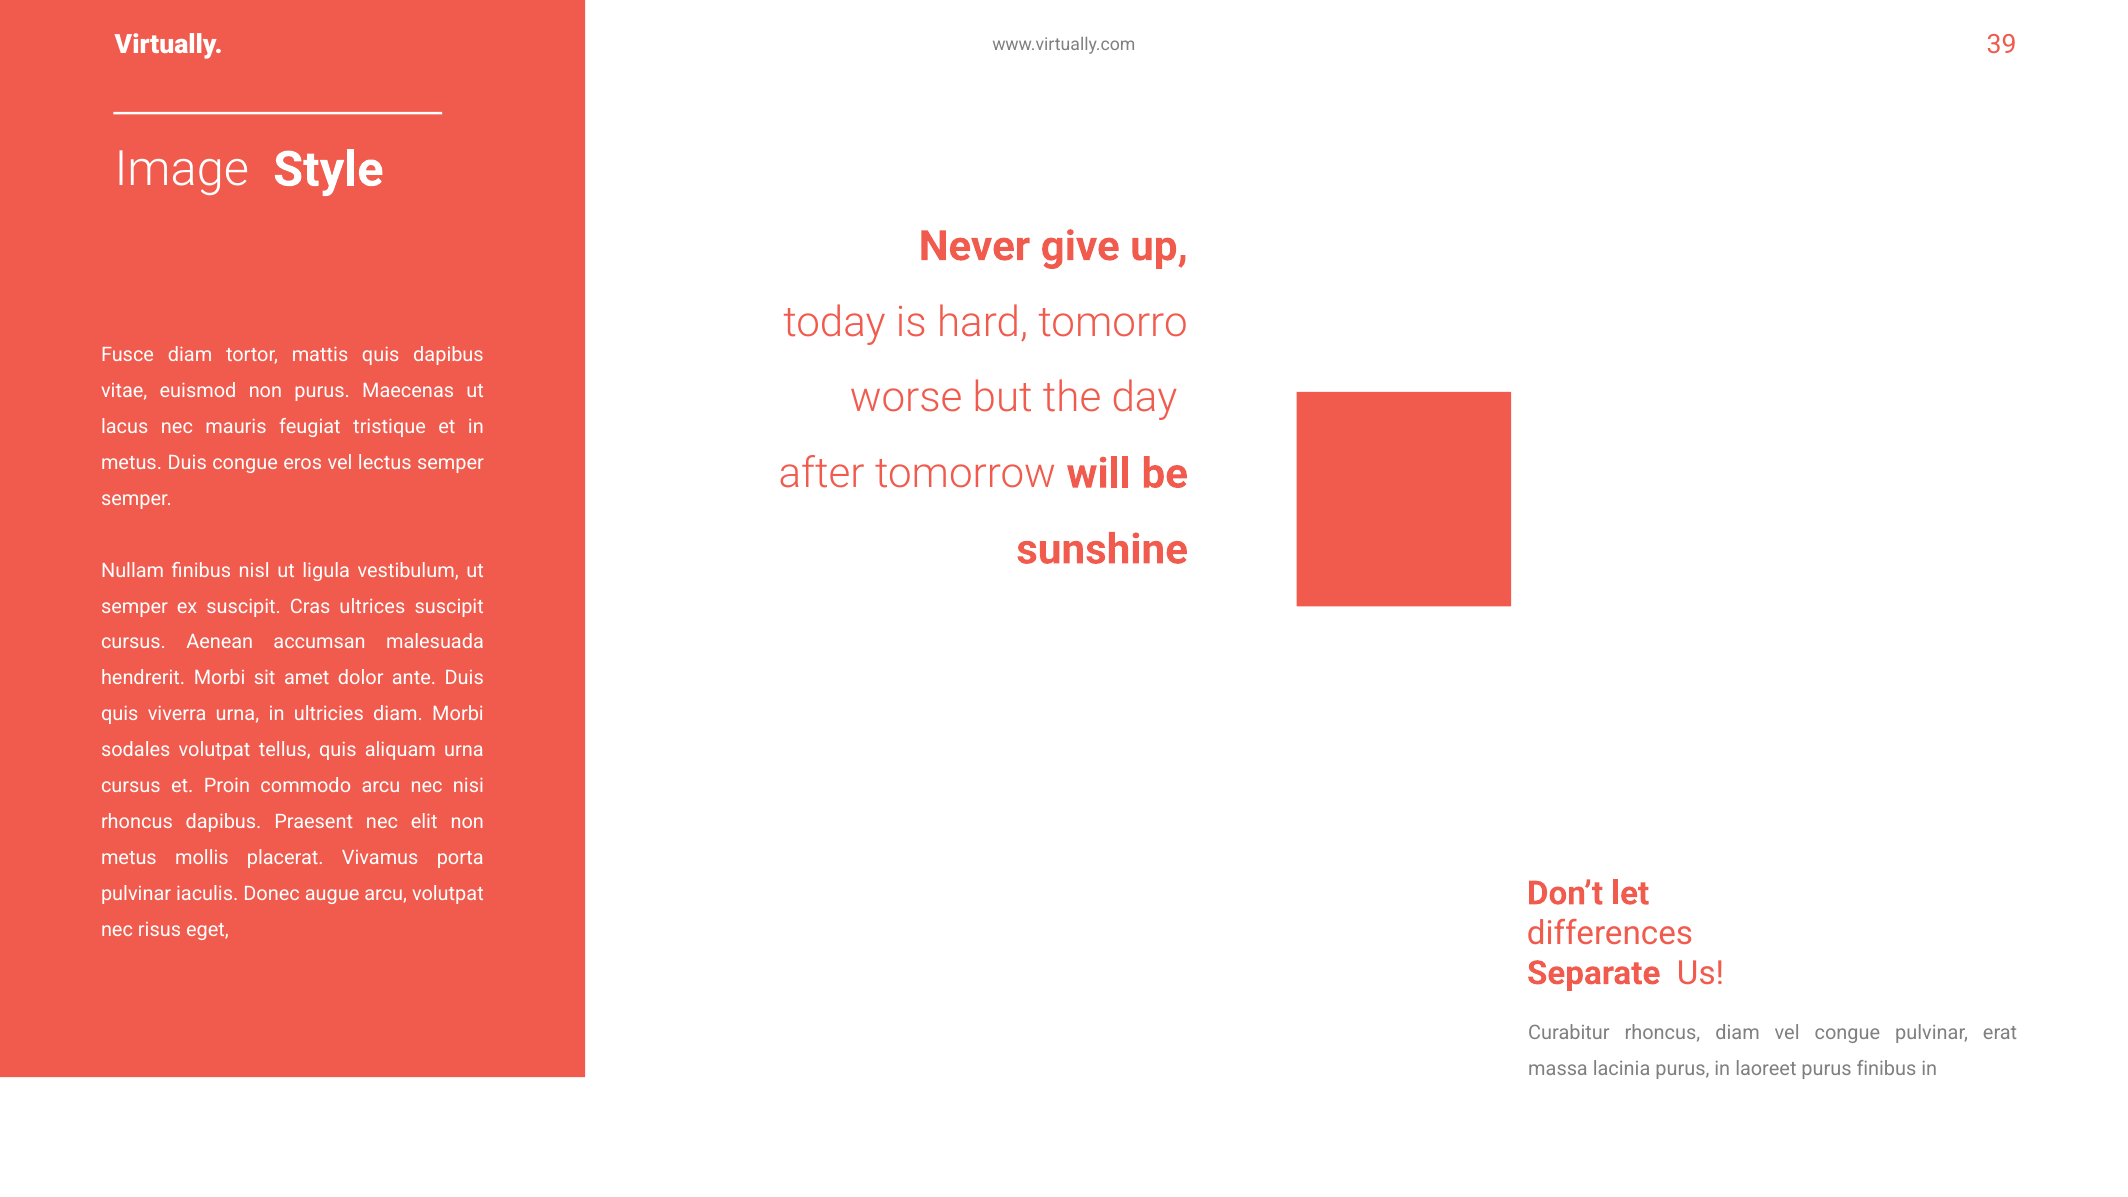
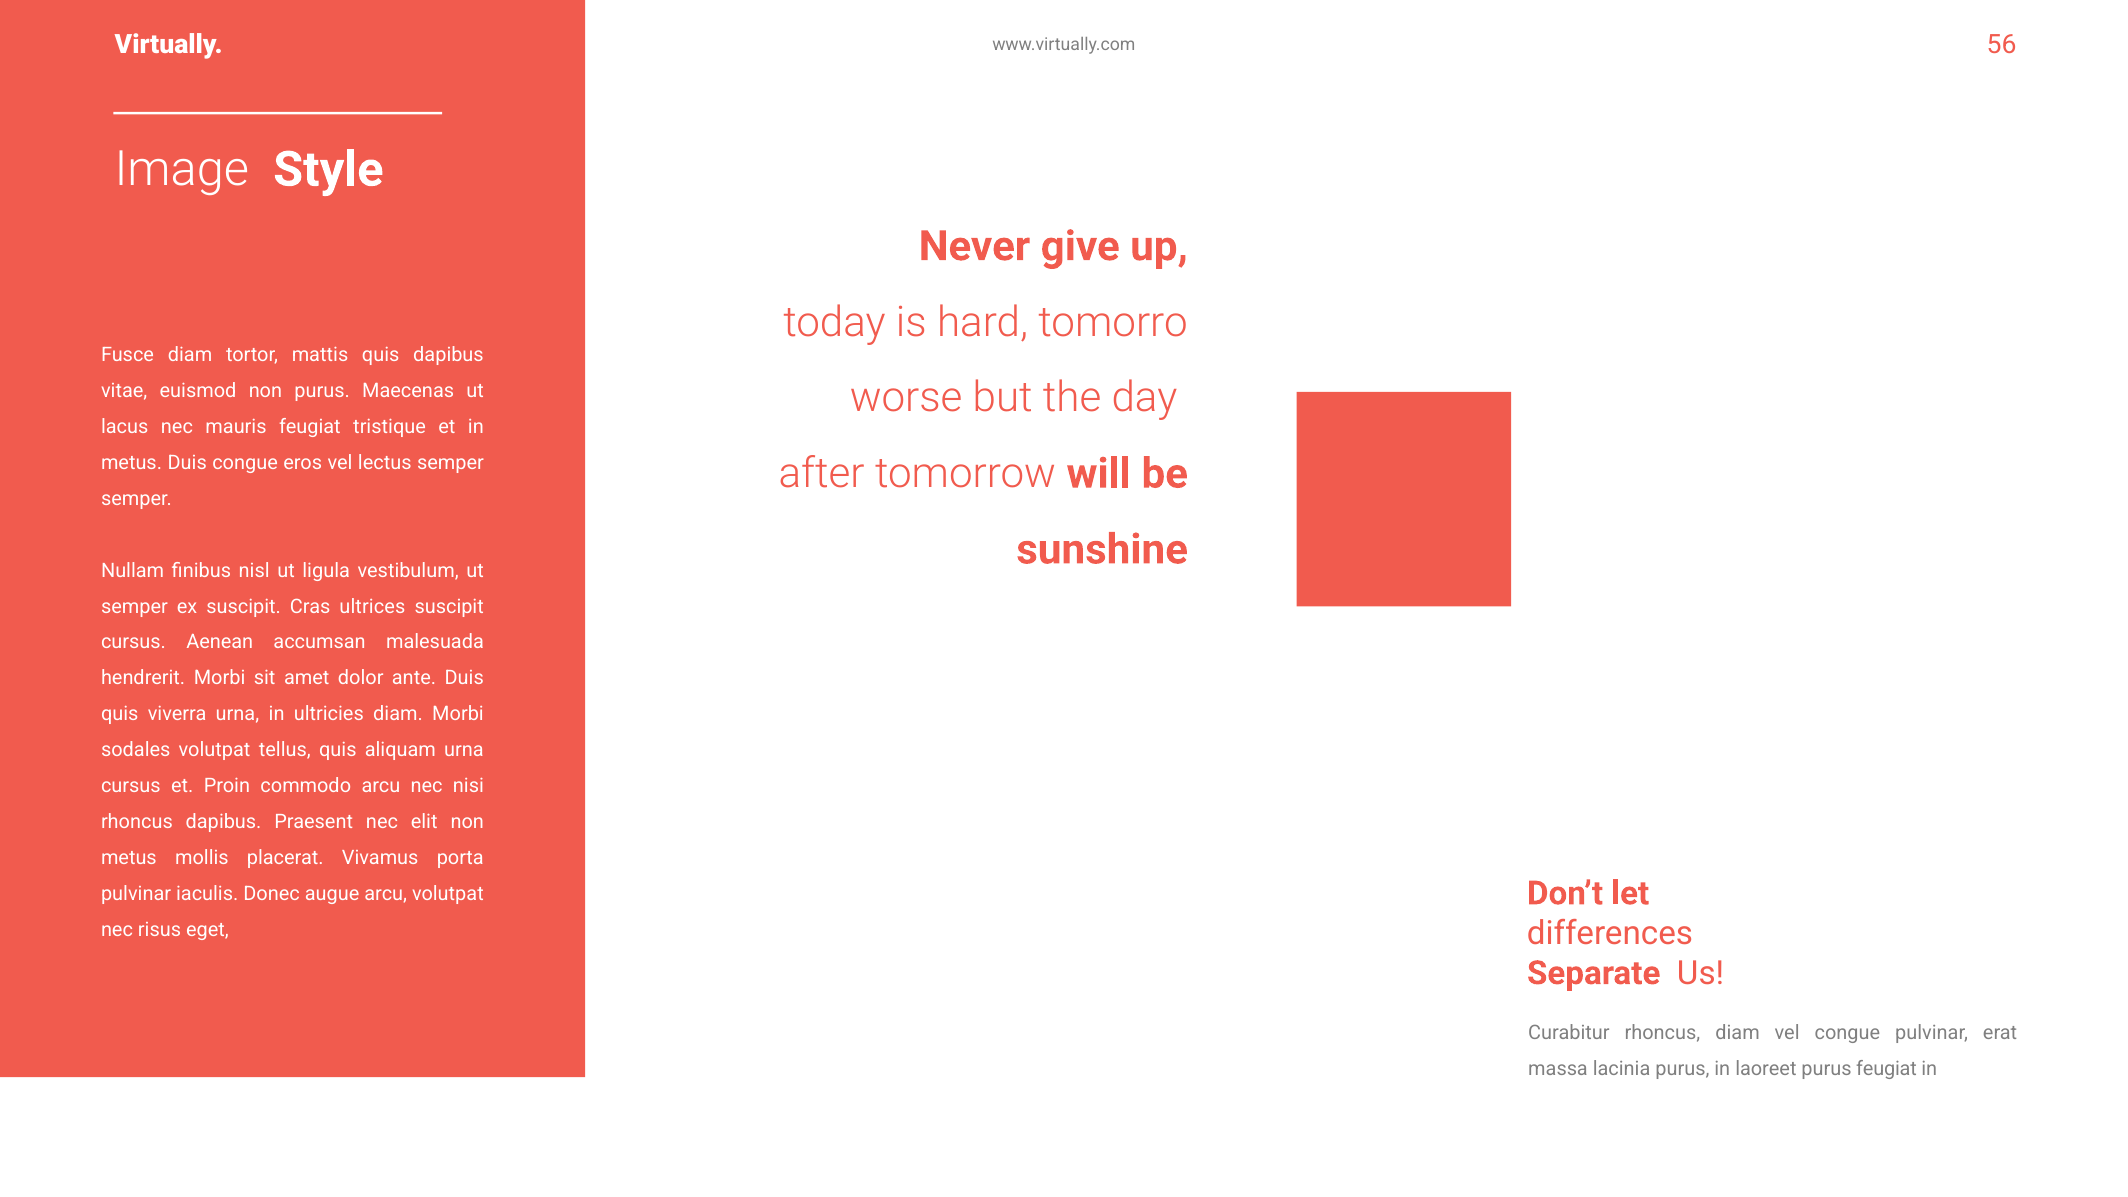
39: 39 -> 56
purus finibus: finibus -> feugiat
